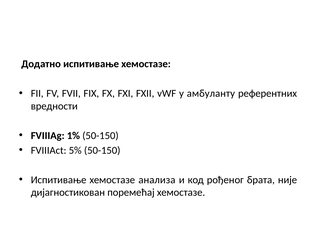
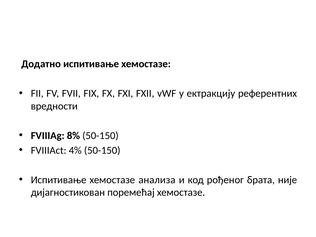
амбуланту: амбуланту -> ектракцију
1%: 1% -> 8%
5%: 5% -> 4%
